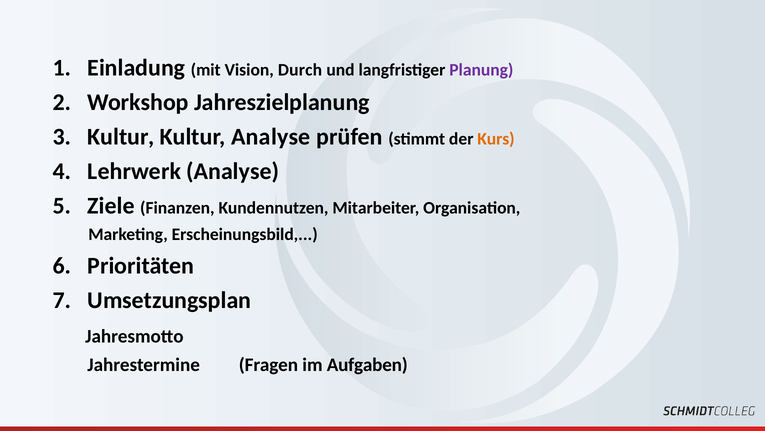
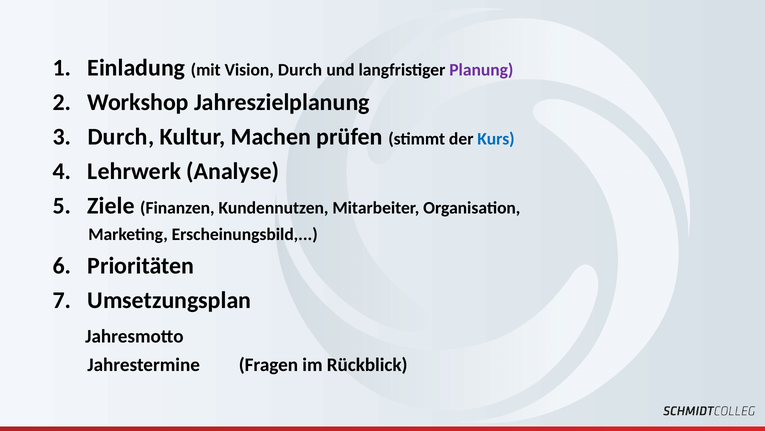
3 Kultur: Kultur -> Durch
Kultur Analyse: Analyse -> Machen
Kurs colour: orange -> blue
Aufgaben: Aufgaben -> Rückblick
